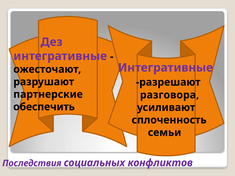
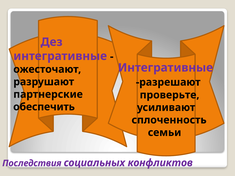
разговора: разговора -> проверьте
